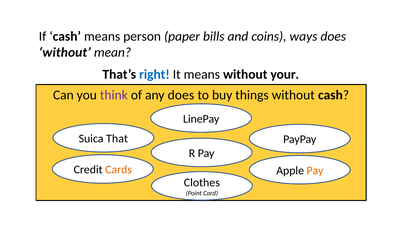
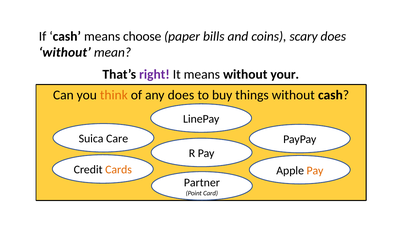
person: person -> choose
ways: ways -> scary
right colour: blue -> purple
think colour: purple -> orange
That: That -> Care
Clothes: Clothes -> Partner
